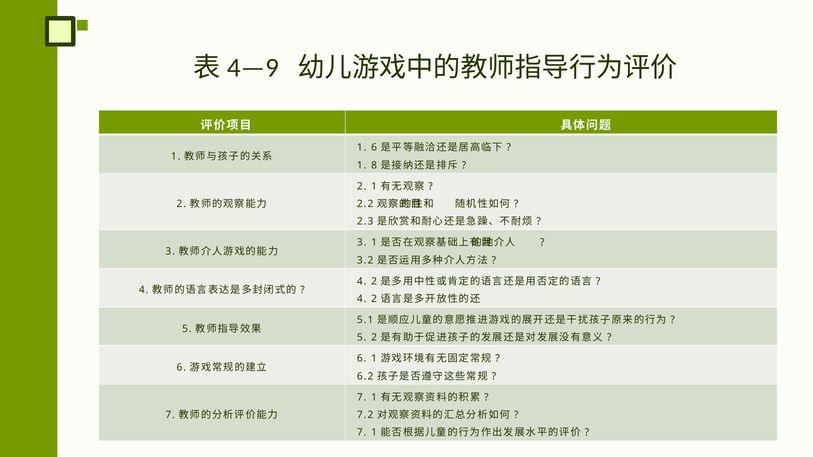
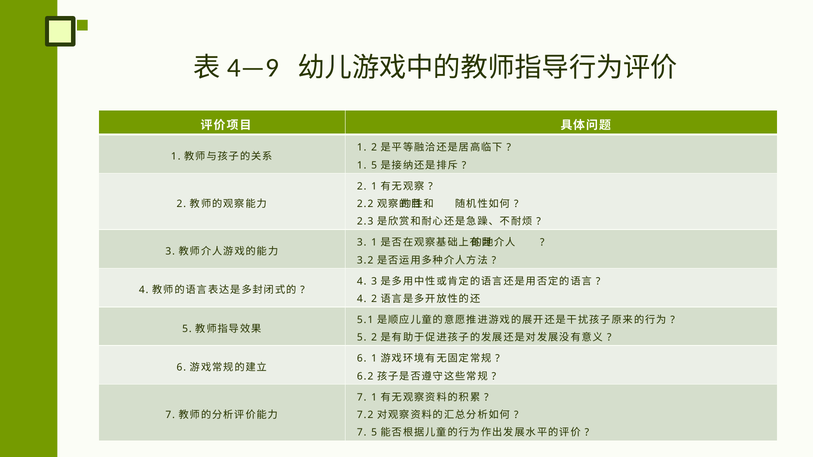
1 6: 6 -> 2
1 8: 8 -> 5
2 at (374, 281): 2 -> 3
1 at (374, 433): 1 -> 5
